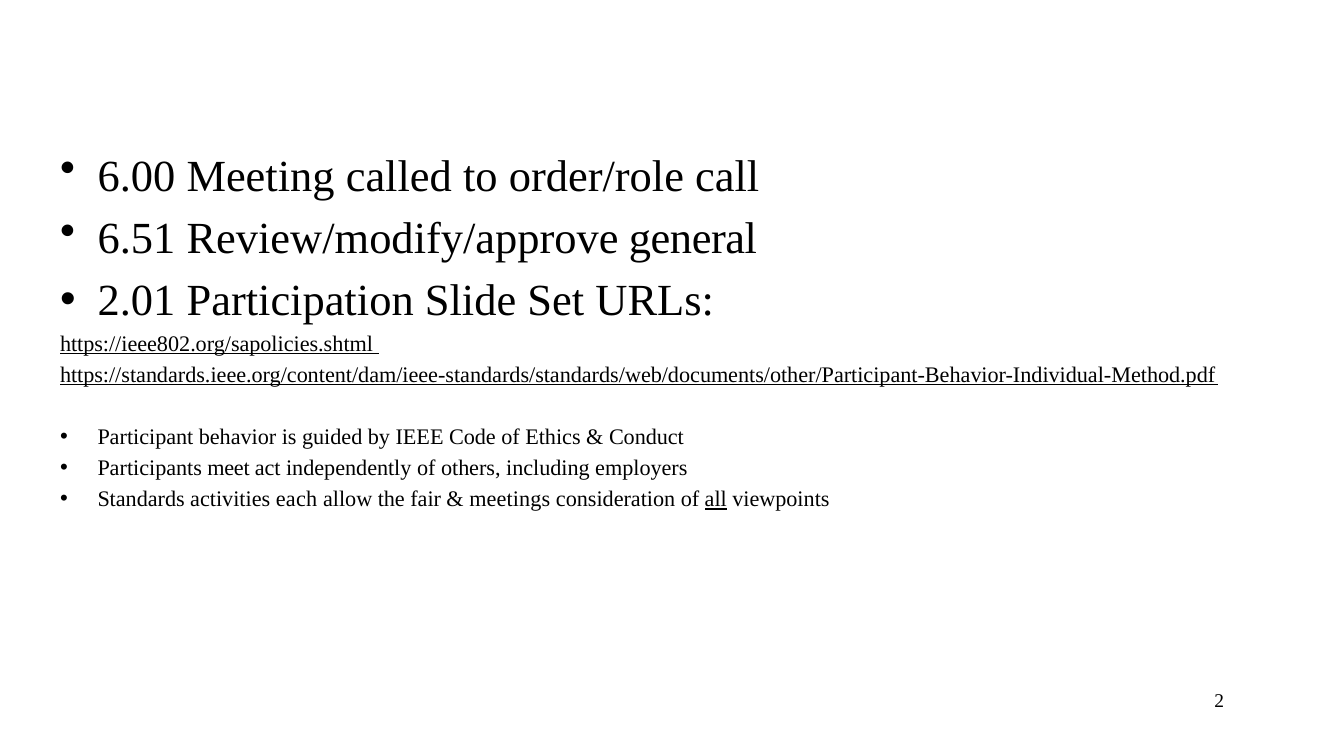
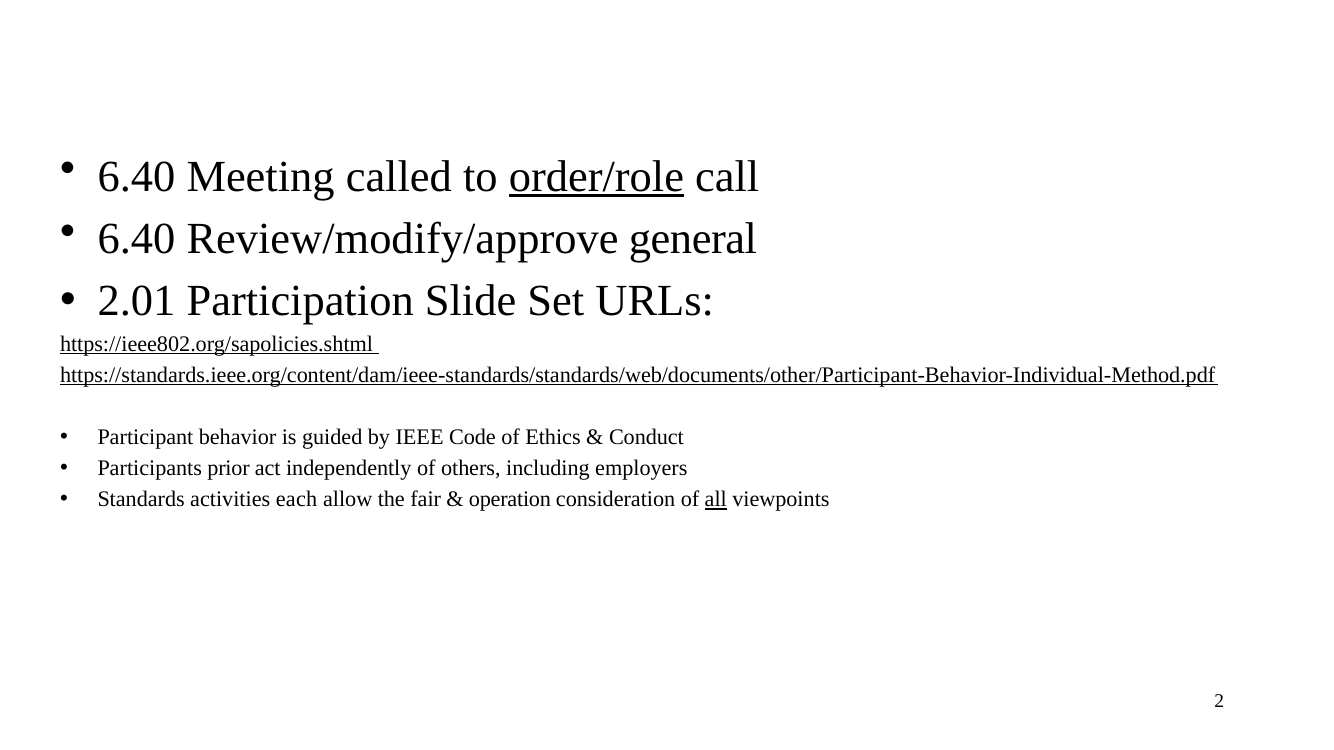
6.00 at (136, 177): 6.00 -> 6.40
order/role underline: none -> present
6.51 at (136, 239): 6.51 -> 6.40
meet: meet -> prior
meetings: meetings -> operation
